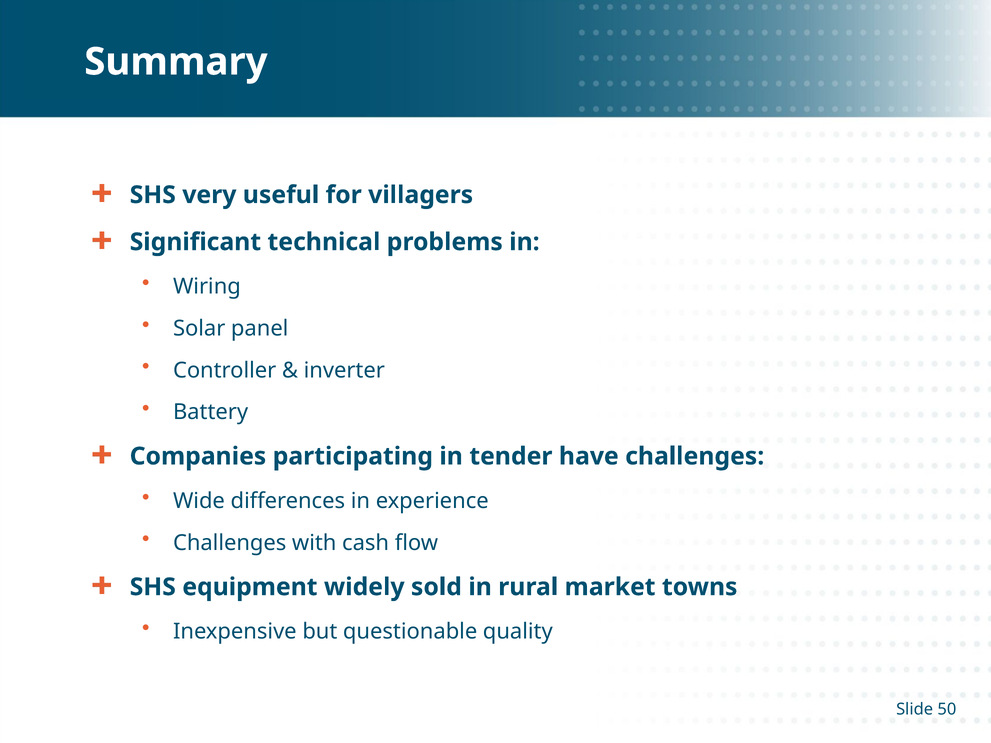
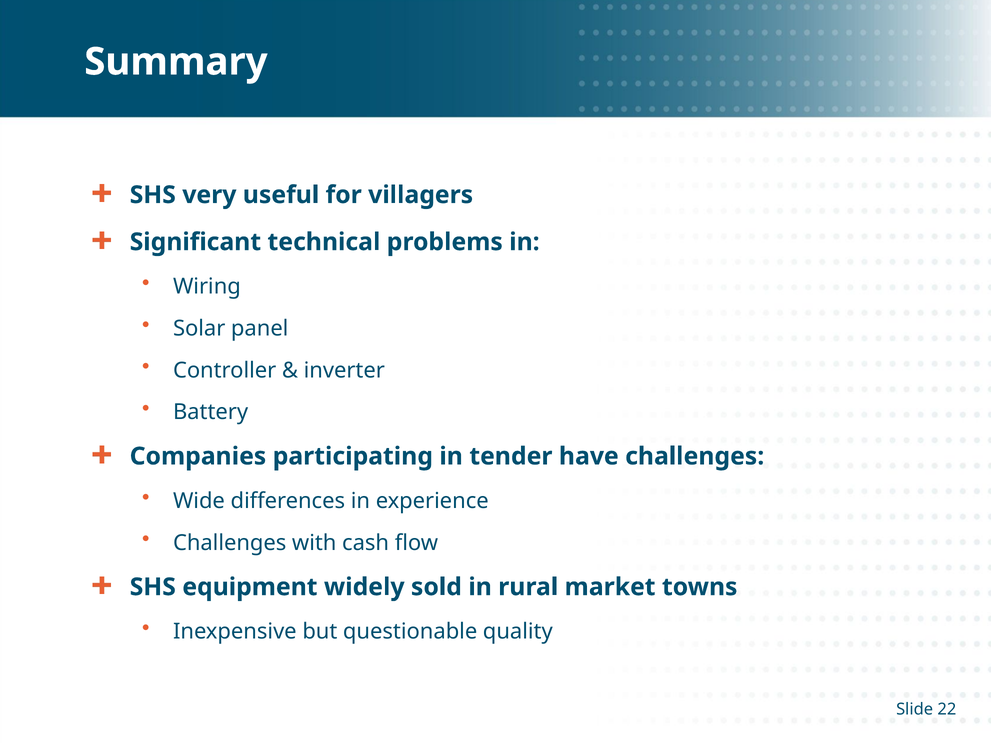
50: 50 -> 22
